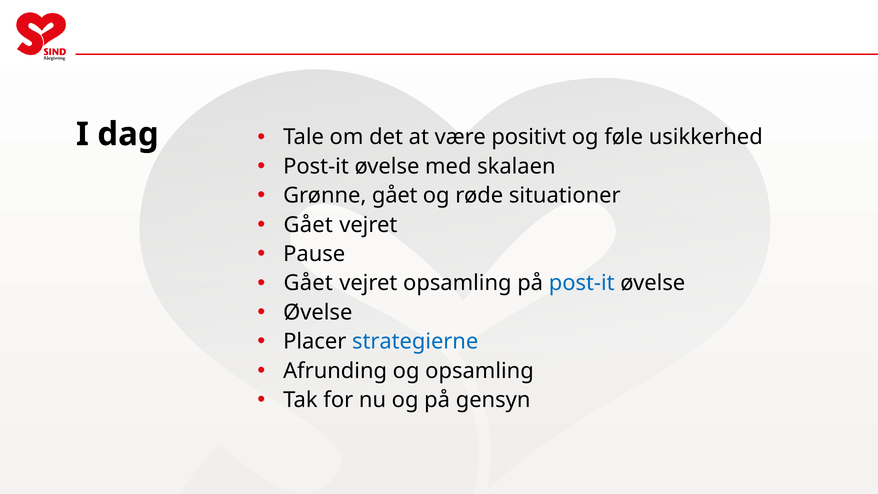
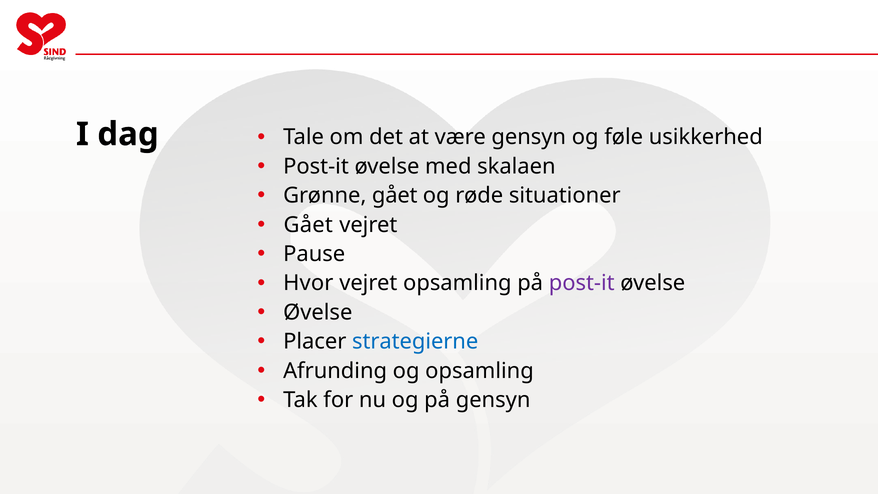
være positivt: positivt -> gensyn
Gået at (308, 283): Gået -> Hvor
post-it at (582, 283) colour: blue -> purple
